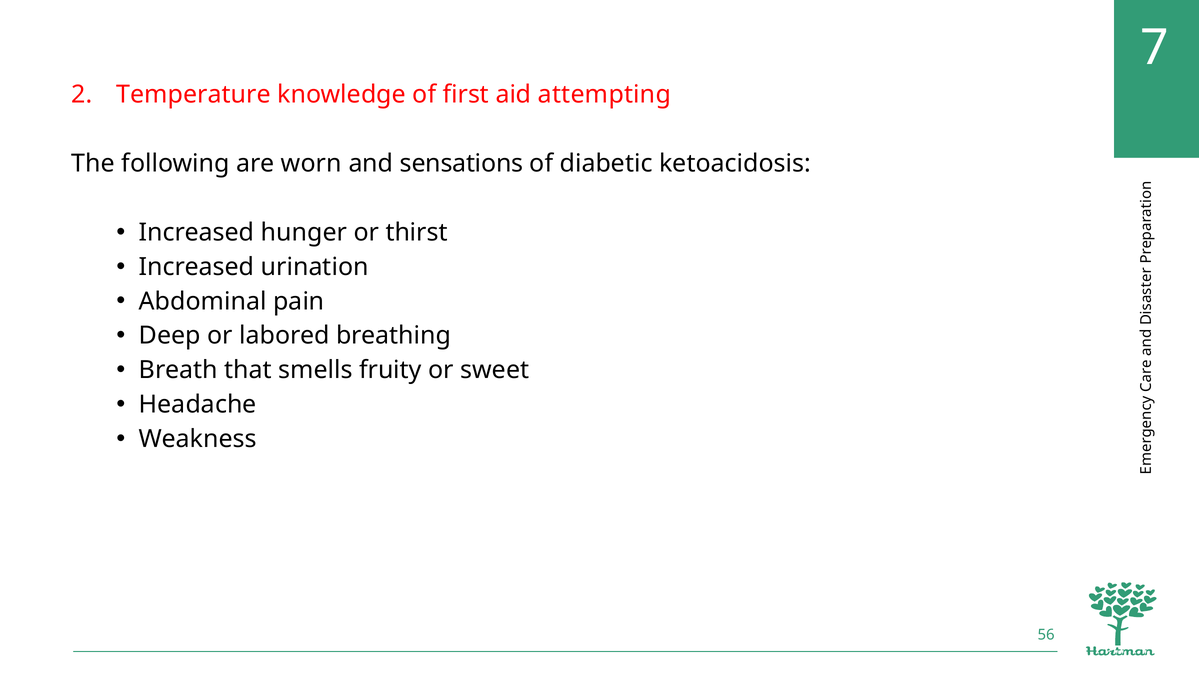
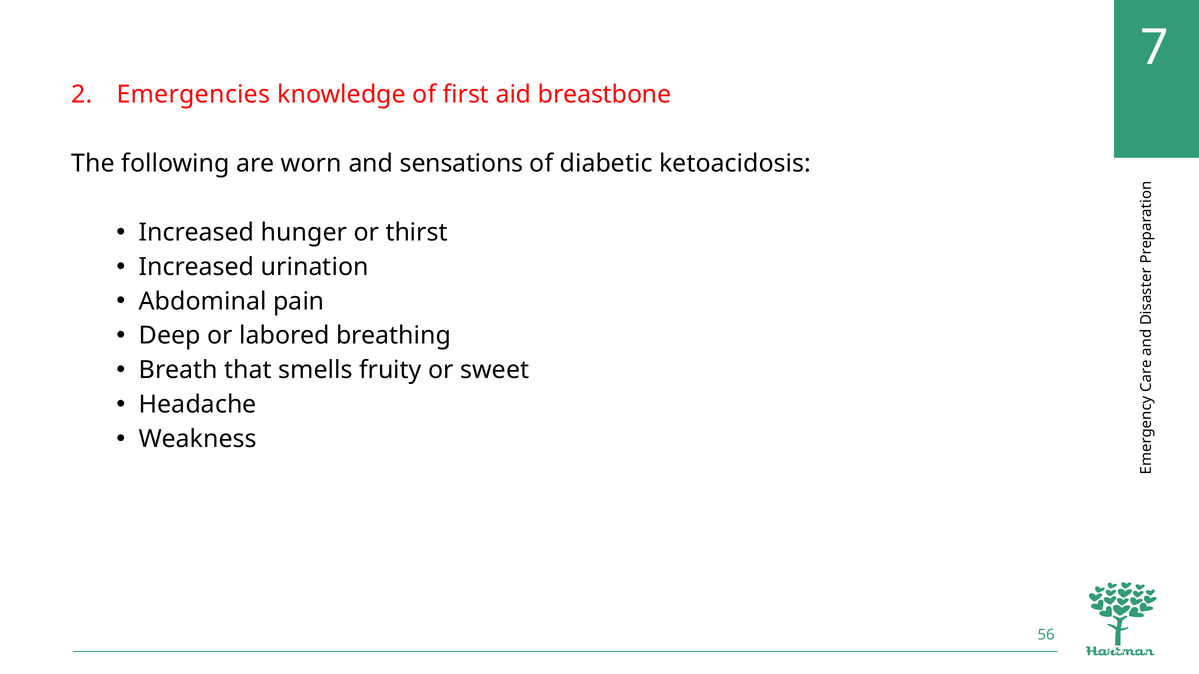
Temperature: Temperature -> Emergencies
attempting: attempting -> breastbone
